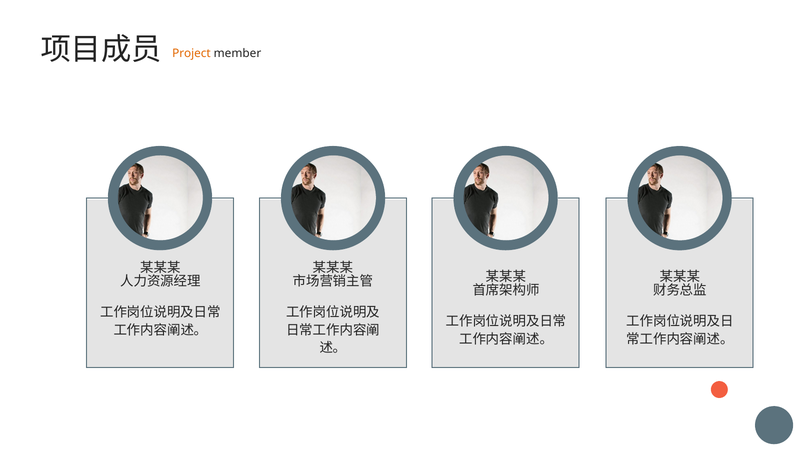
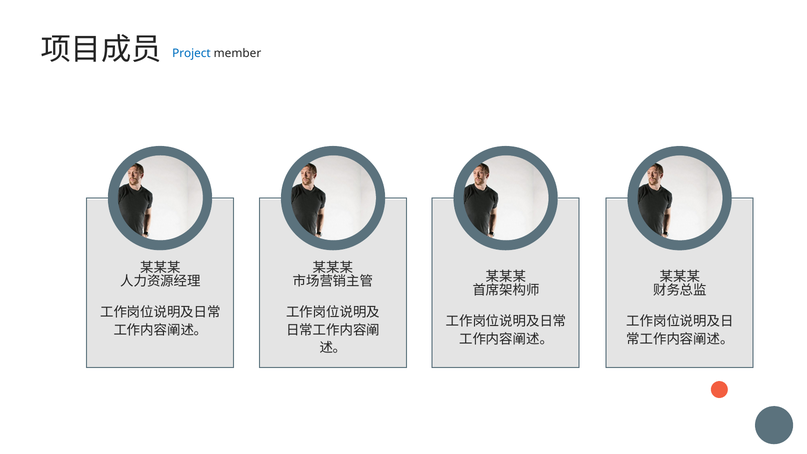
Project colour: orange -> blue
